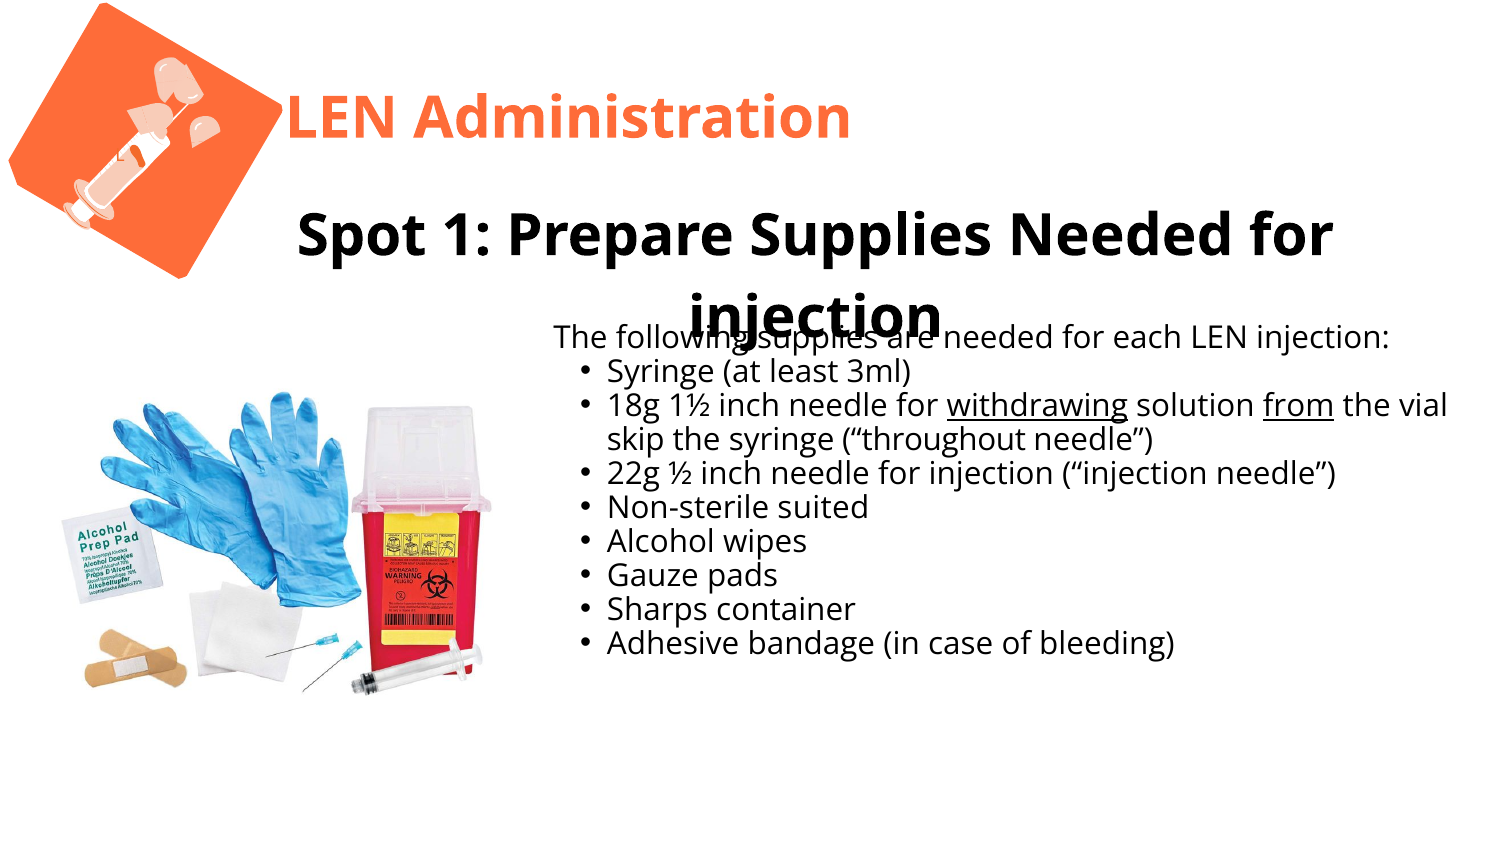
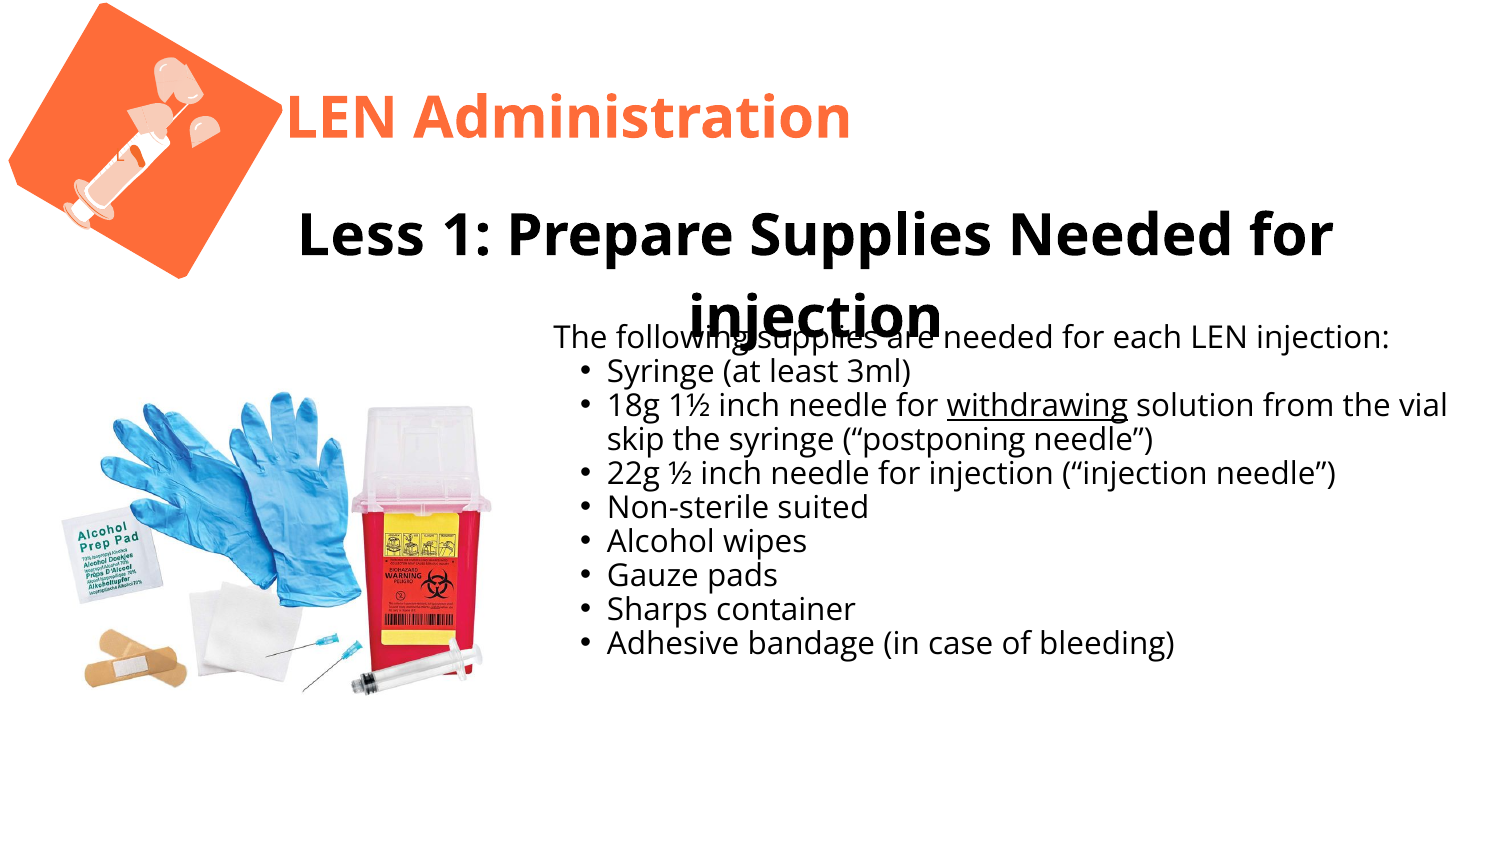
Spot: Spot -> Less
from underline: present -> none
throughout: throughout -> postponing
